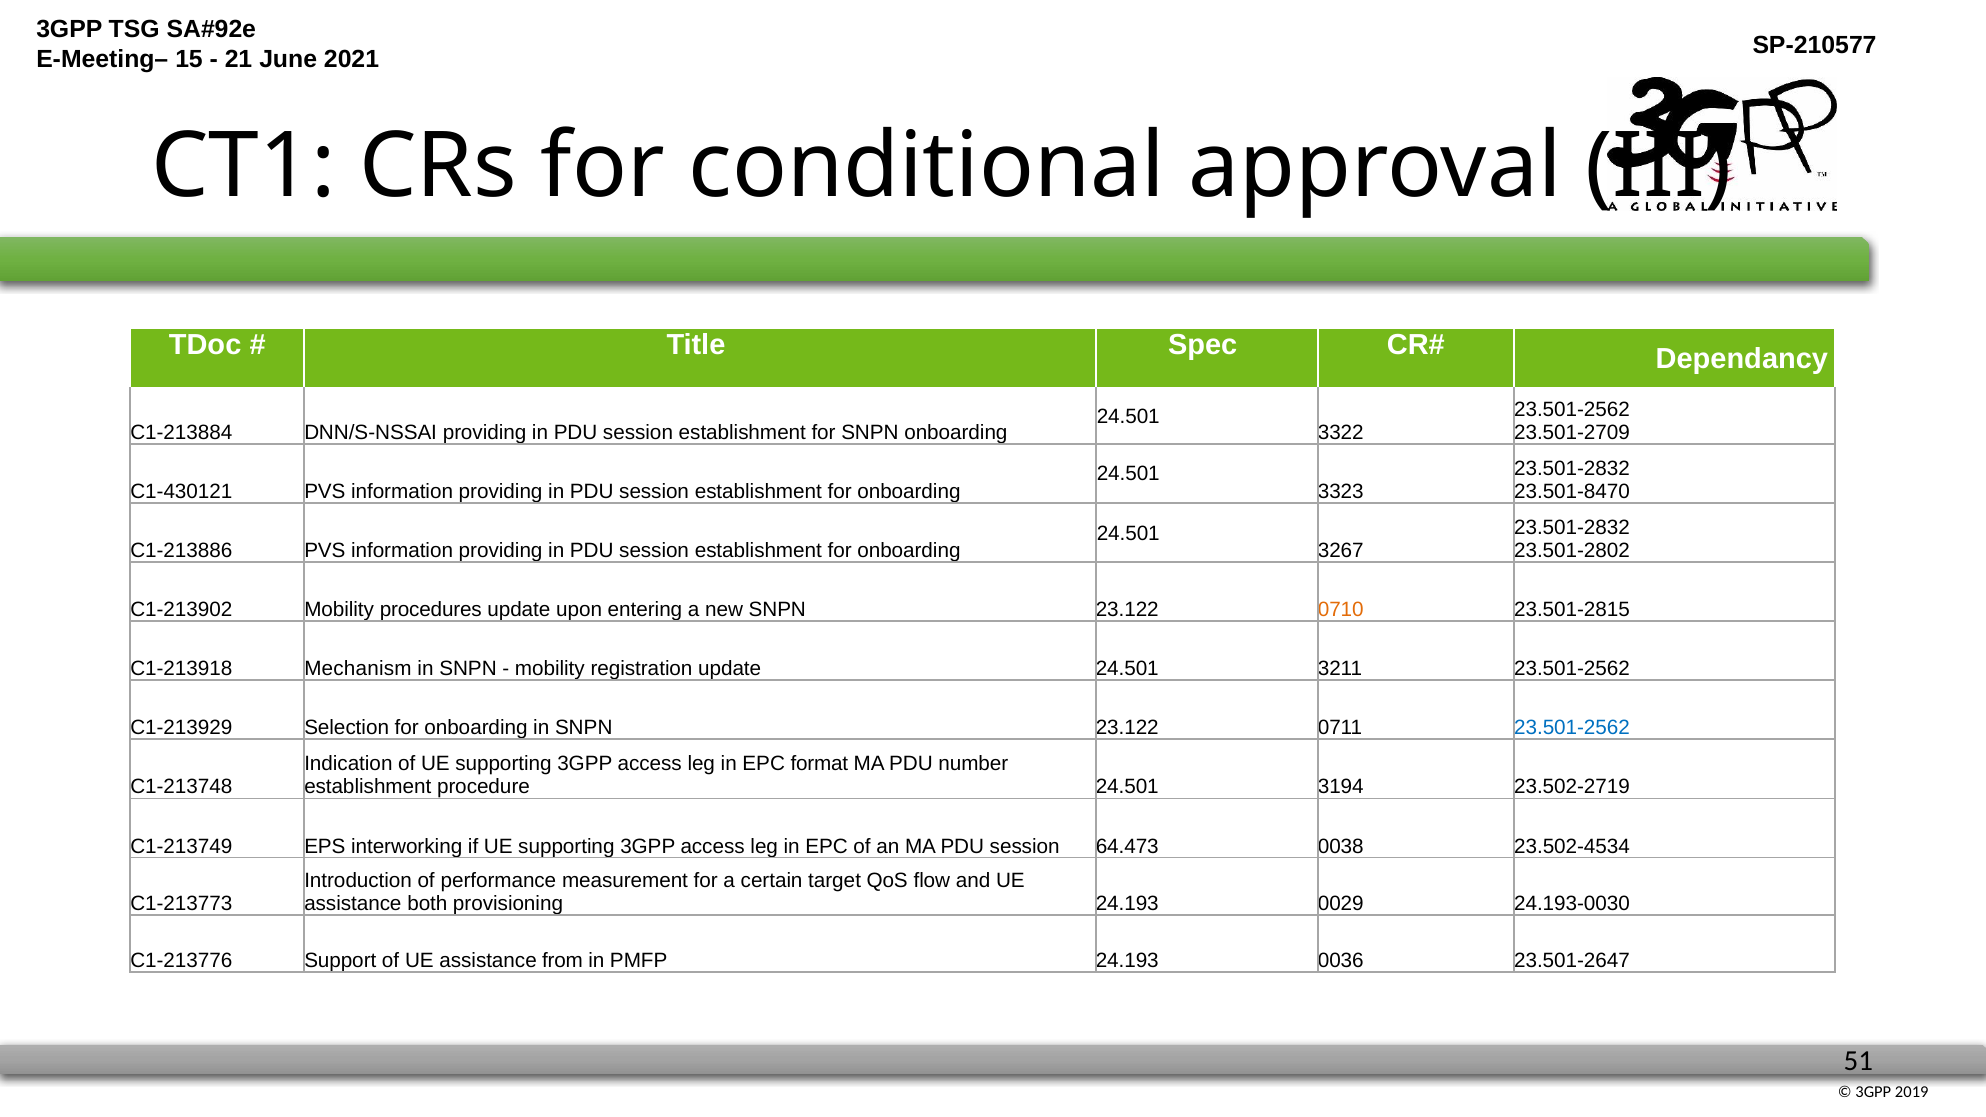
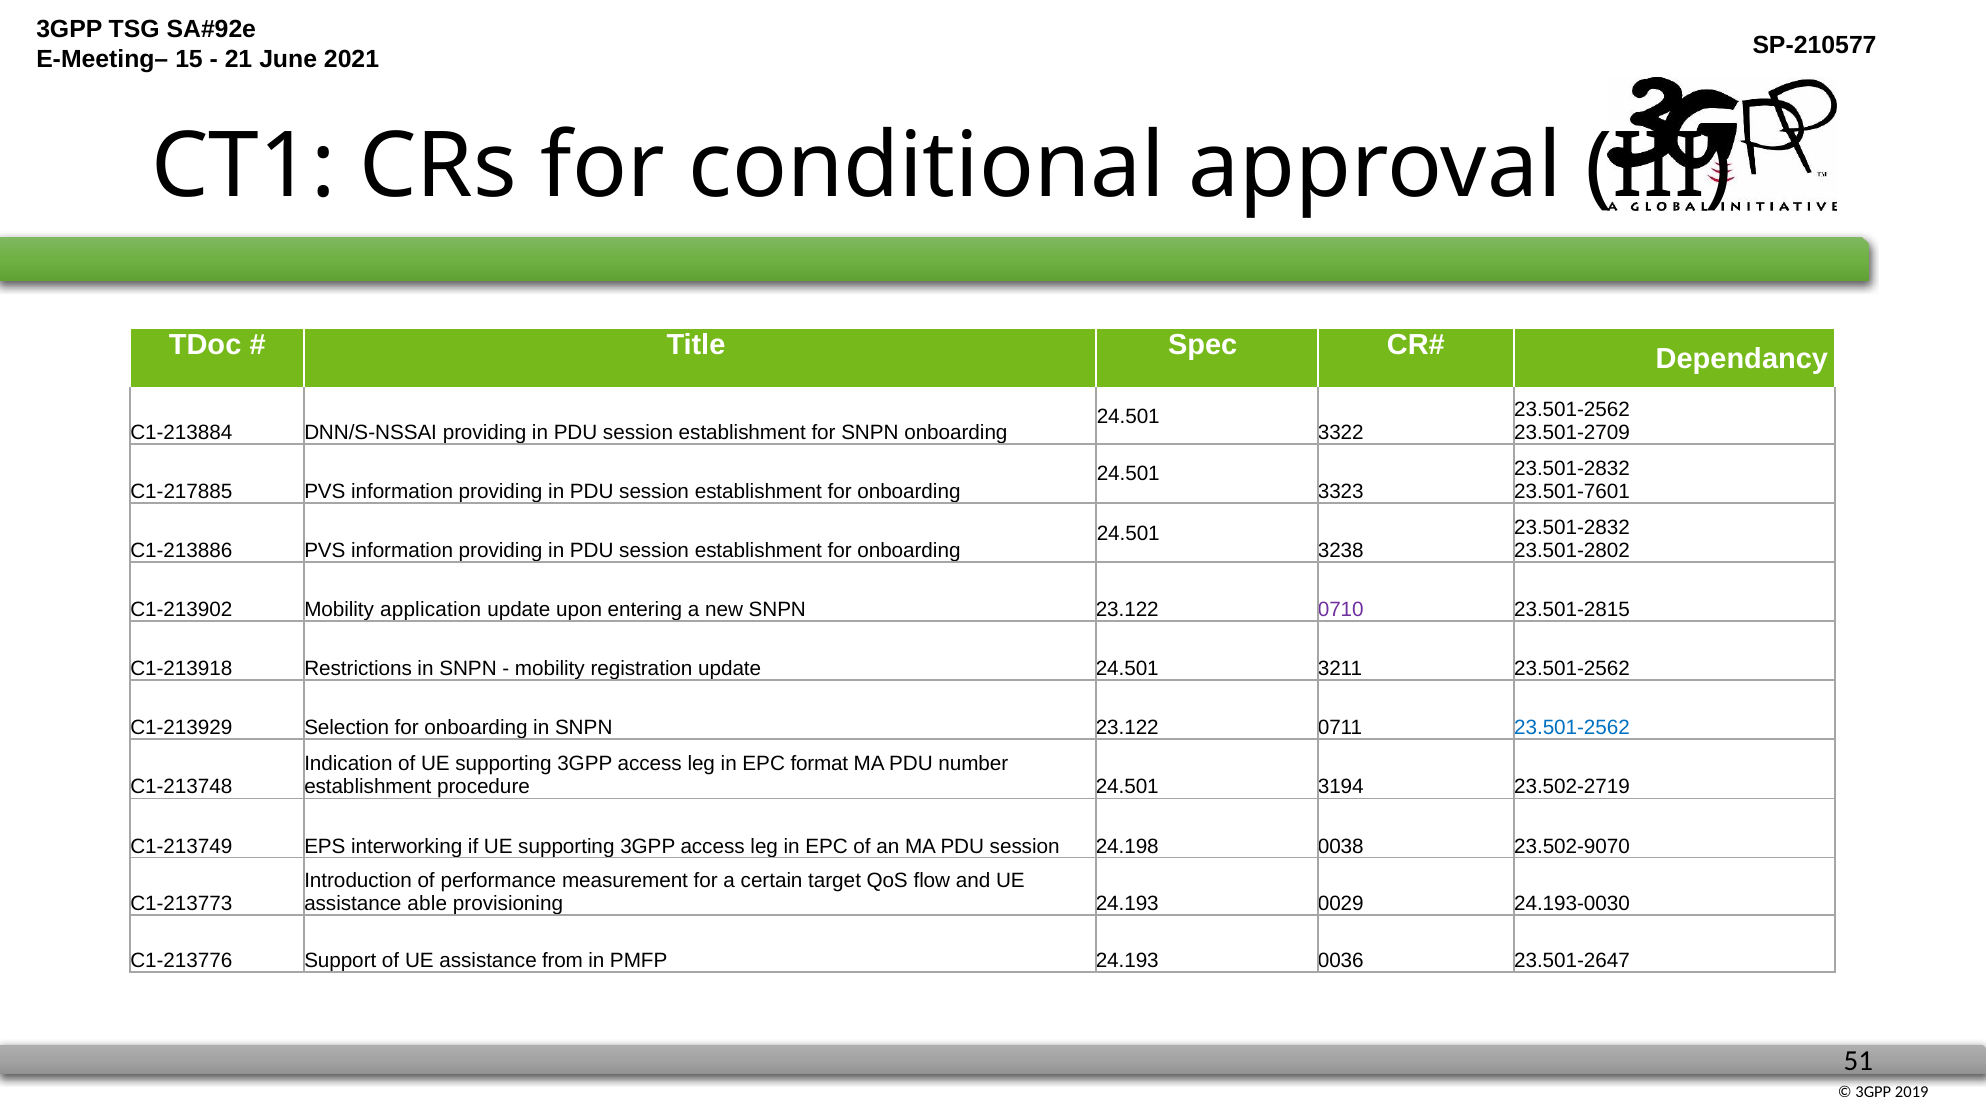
C1-430121: C1-430121 -> C1-217885
23.501-8470: 23.501-8470 -> 23.501-7601
3267: 3267 -> 3238
procedures: procedures -> application
0710 colour: orange -> purple
Mechanism: Mechanism -> Restrictions
64.473: 64.473 -> 24.198
23.502-4534: 23.502-4534 -> 23.502-9070
both: both -> able
